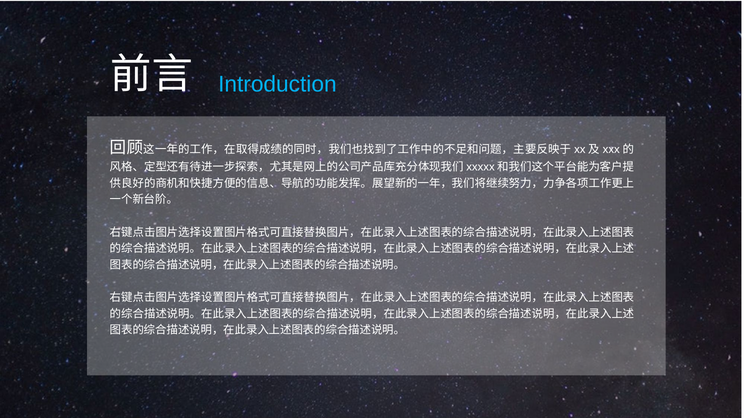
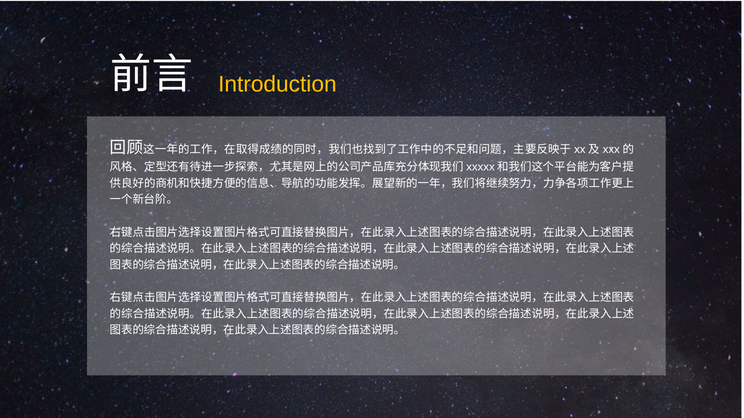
Introduction colour: light blue -> yellow
